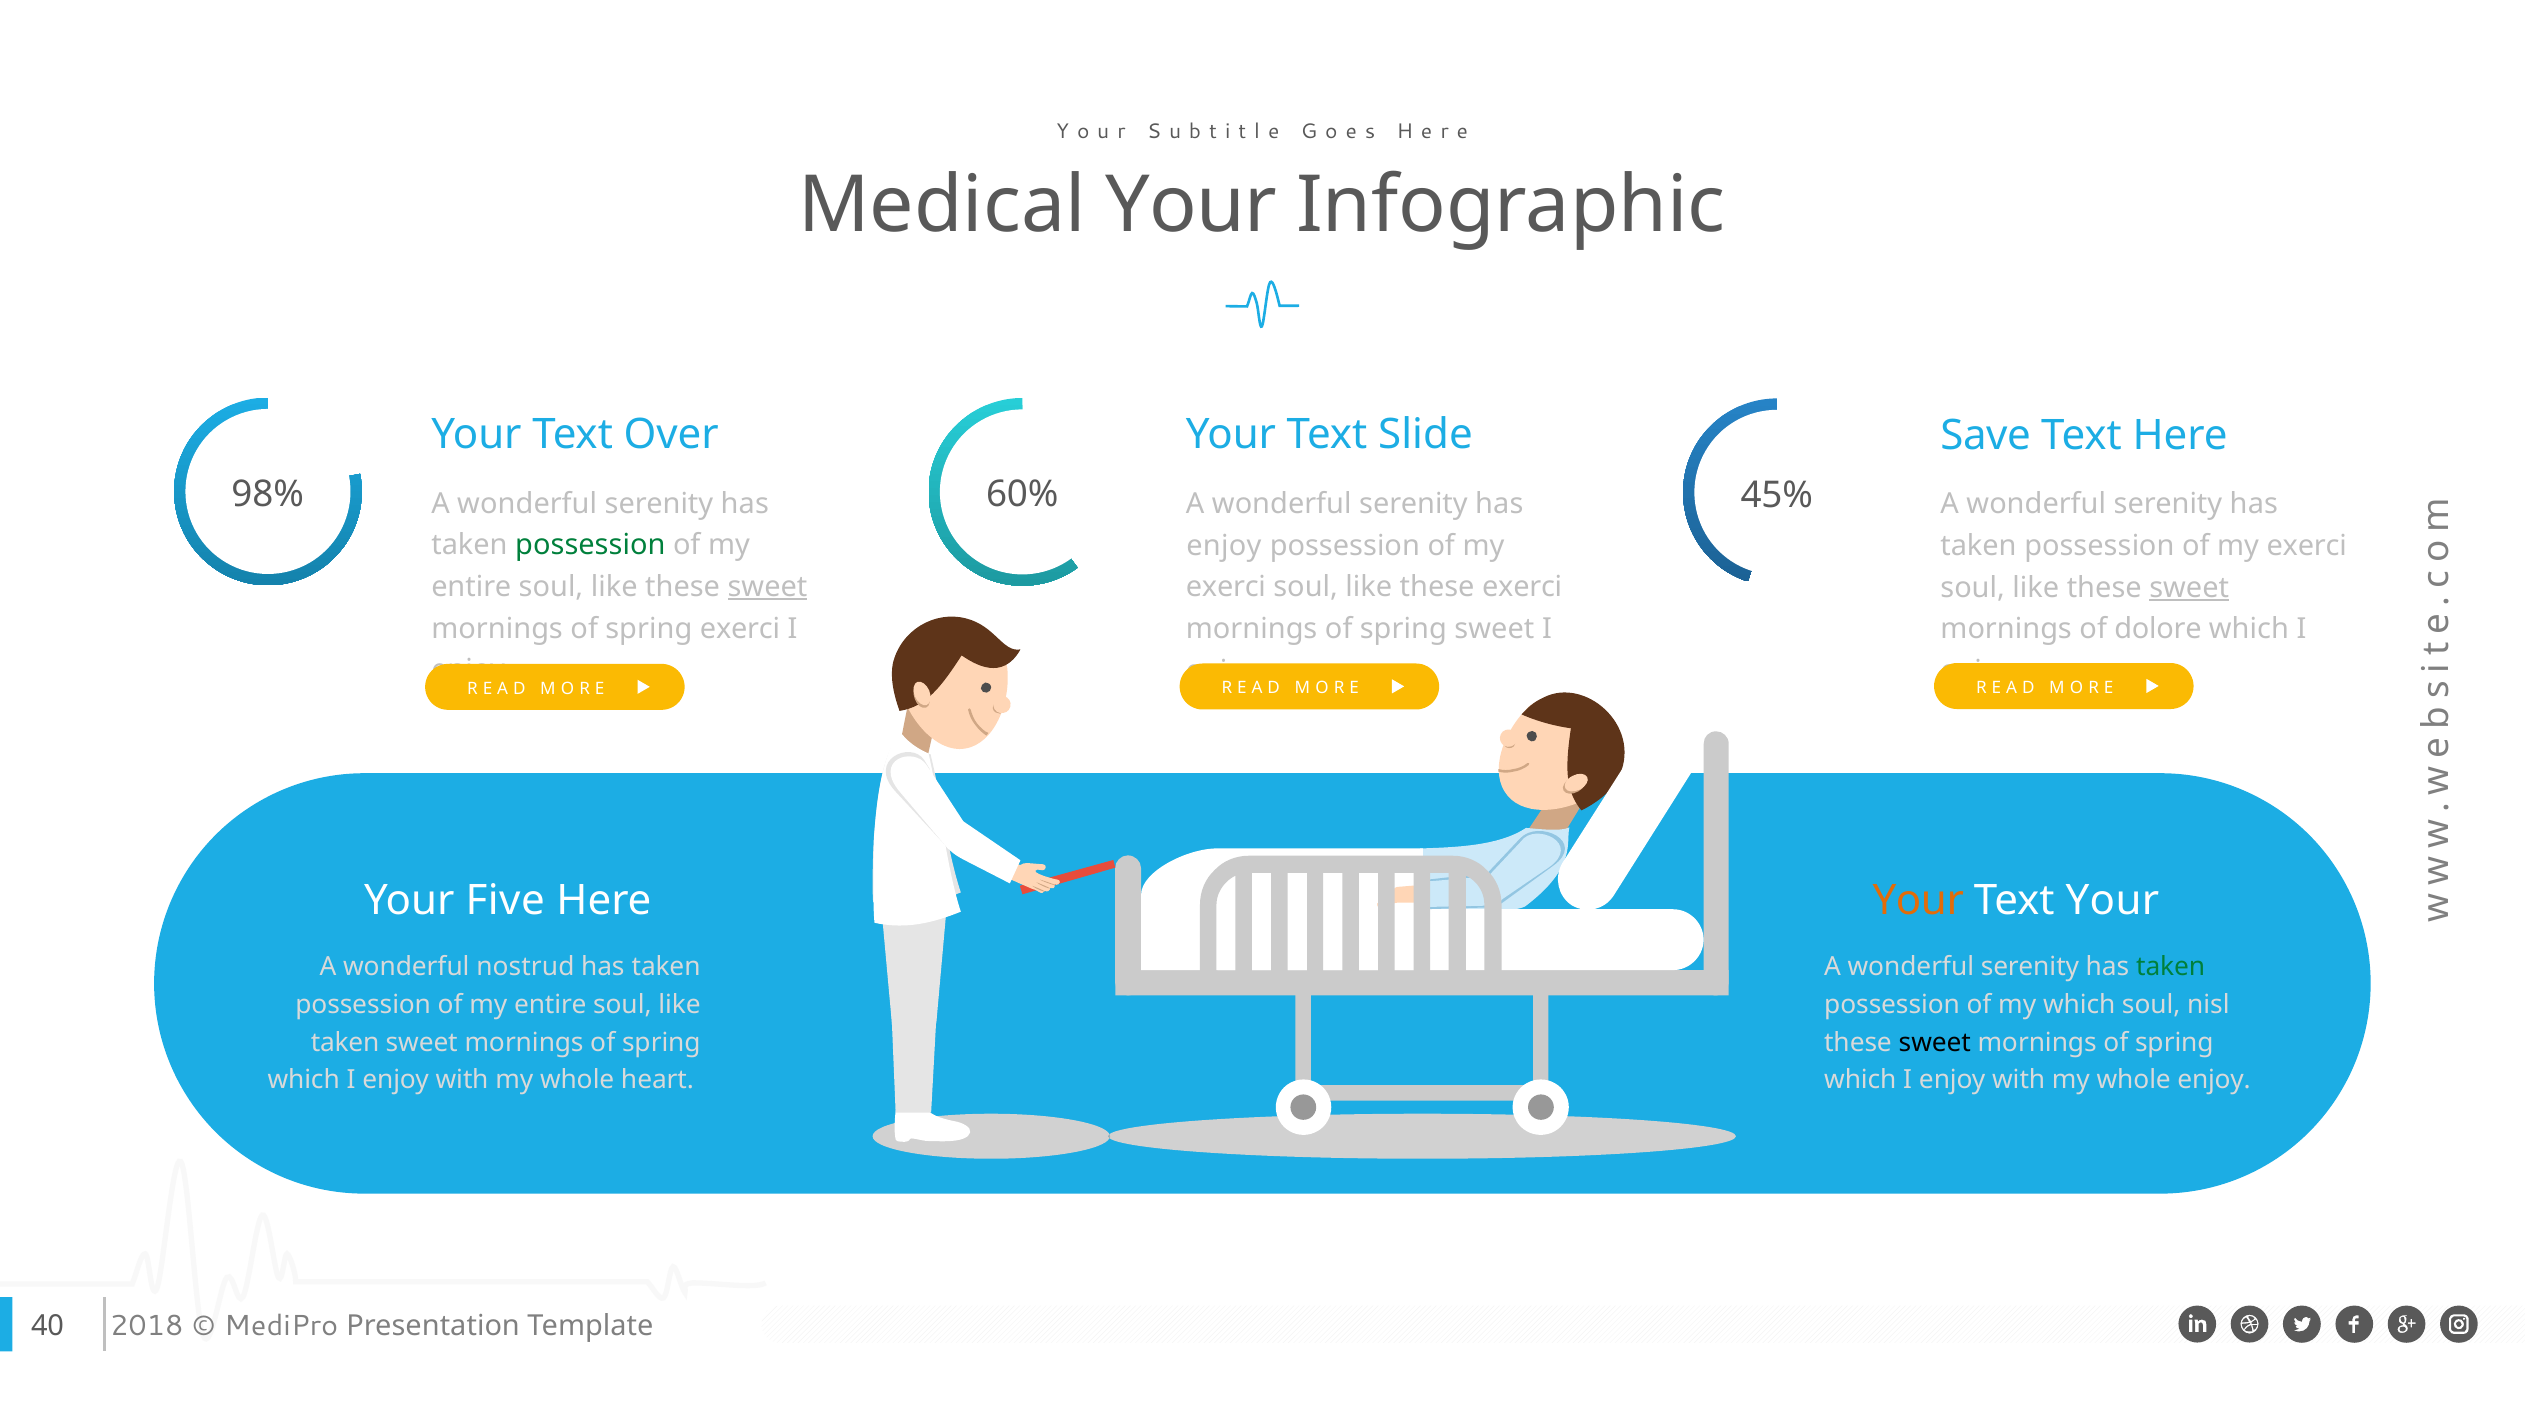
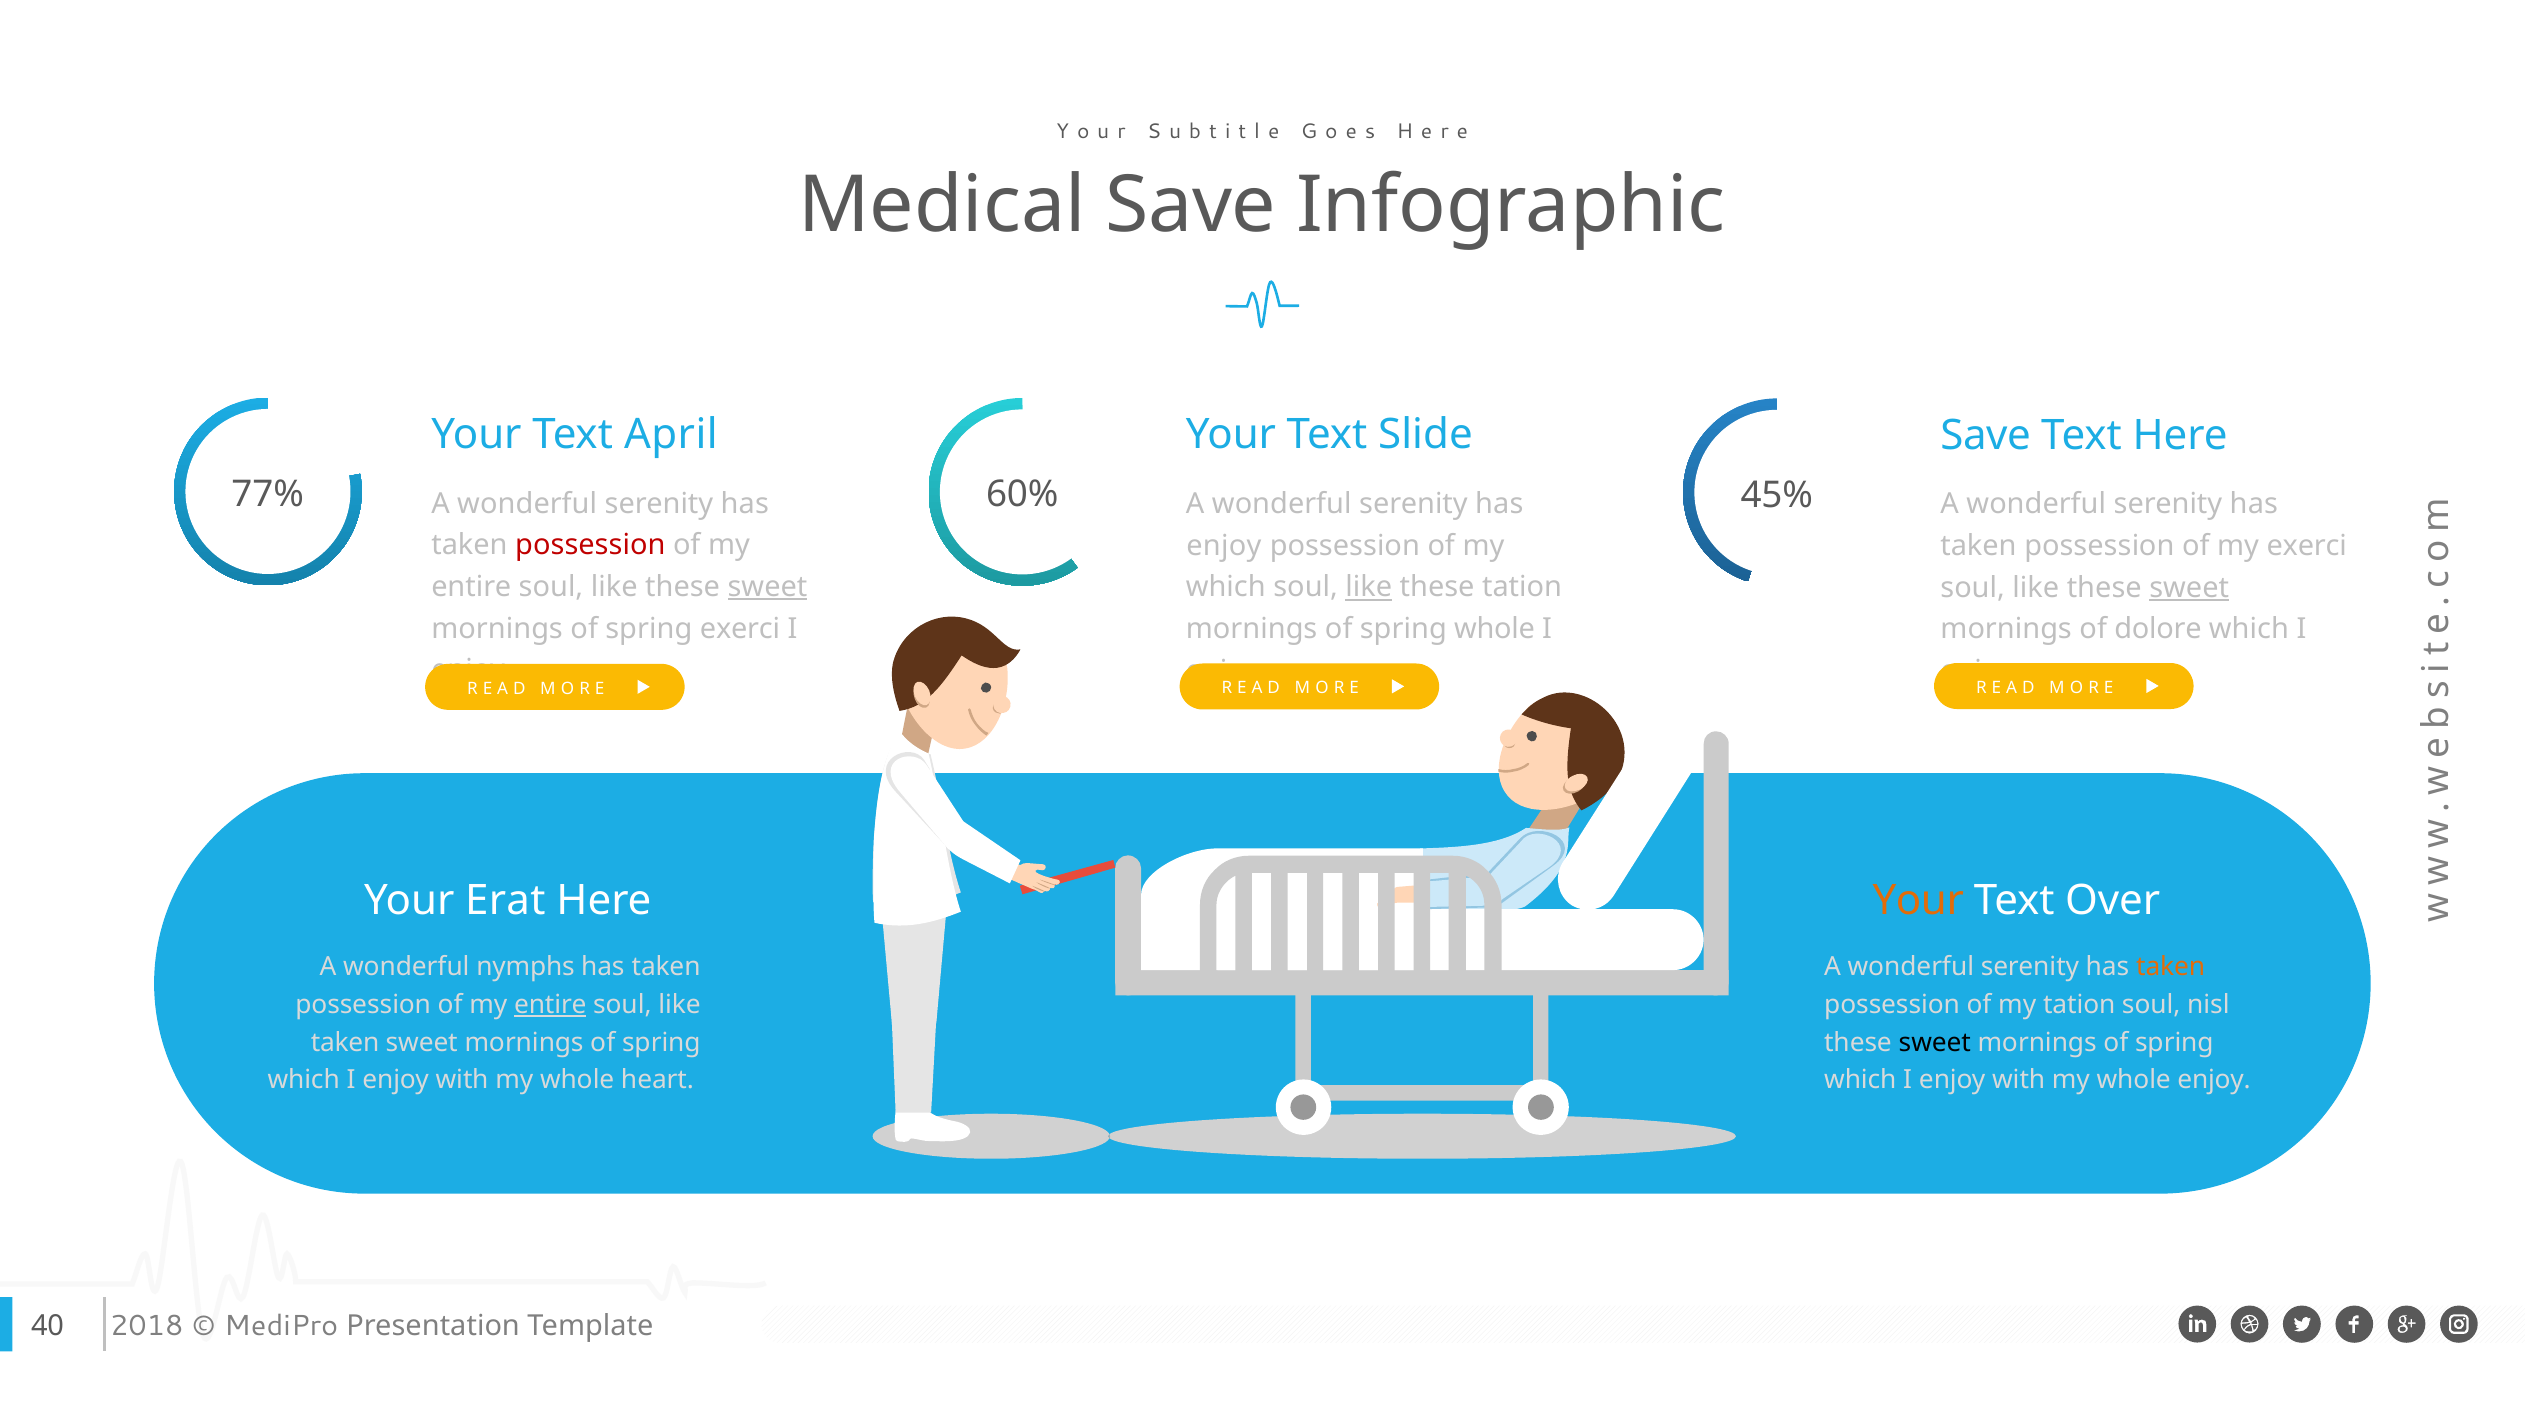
Medical Your: Your -> Save
Over: Over -> April
98%: 98% -> 77%
possession at (590, 545) colour: green -> red
exerci at (1226, 587): exerci -> which
like at (1369, 587) underline: none -> present
these exerci: exerci -> tation
spring sweet: sweet -> whole
Five: Five -> Erat
Text Your: Your -> Over
nostrud: nostrud -> nymphs
taken at (2171, 967) colour: green -> orange
entire at (550, 1005) underline: none -> present
my which: which -> tation
